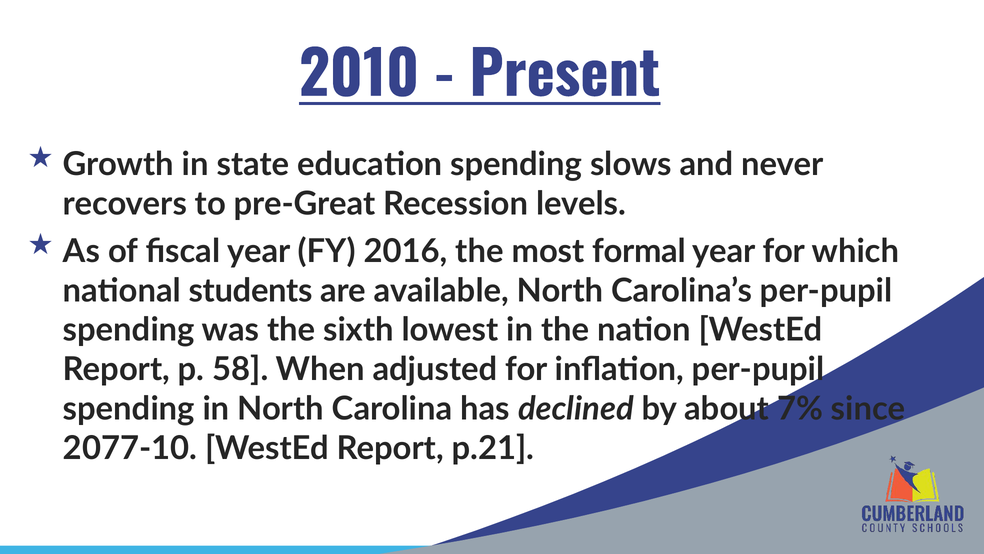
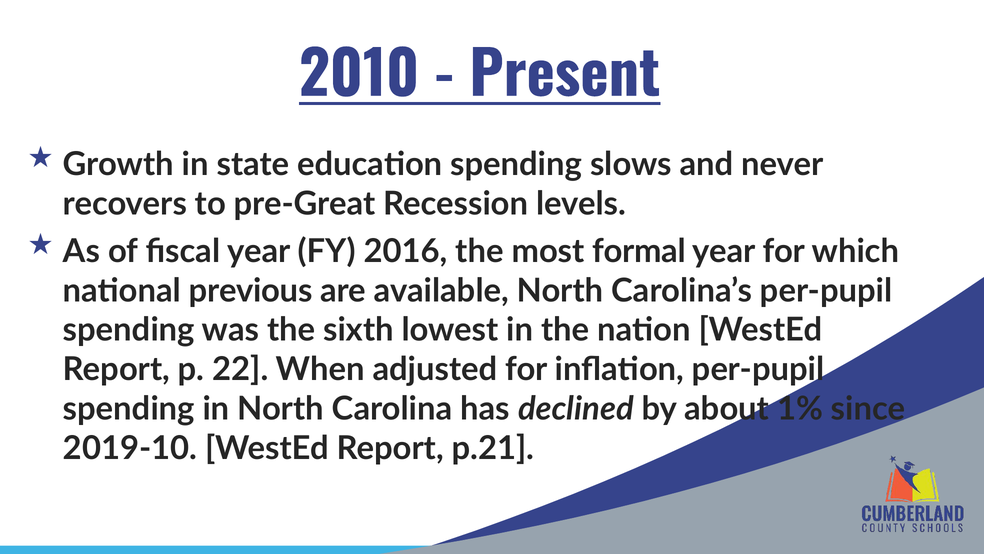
students: students -> previous
58: 58 -> 22
7%: 7% -> 1%
2077-10: 2077-10 -> 2019-10
